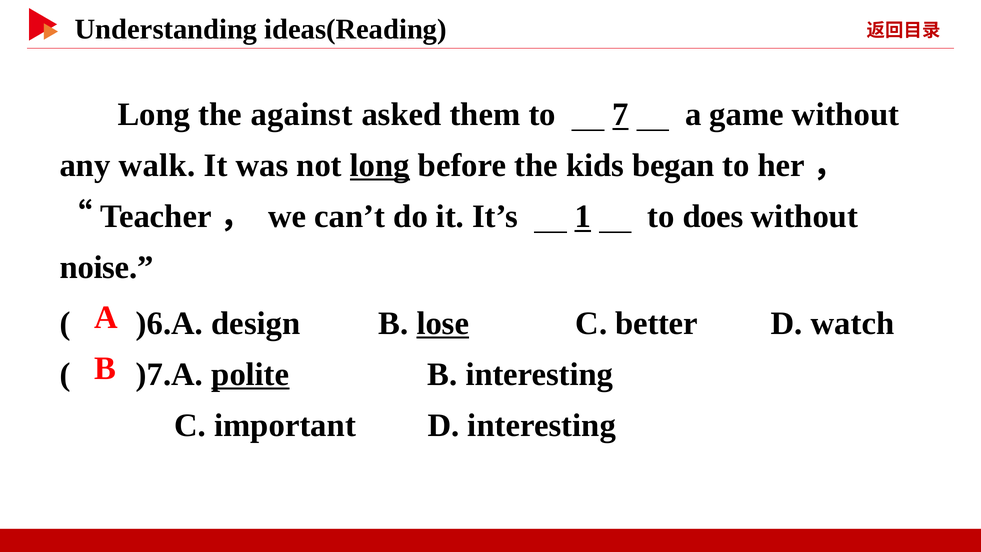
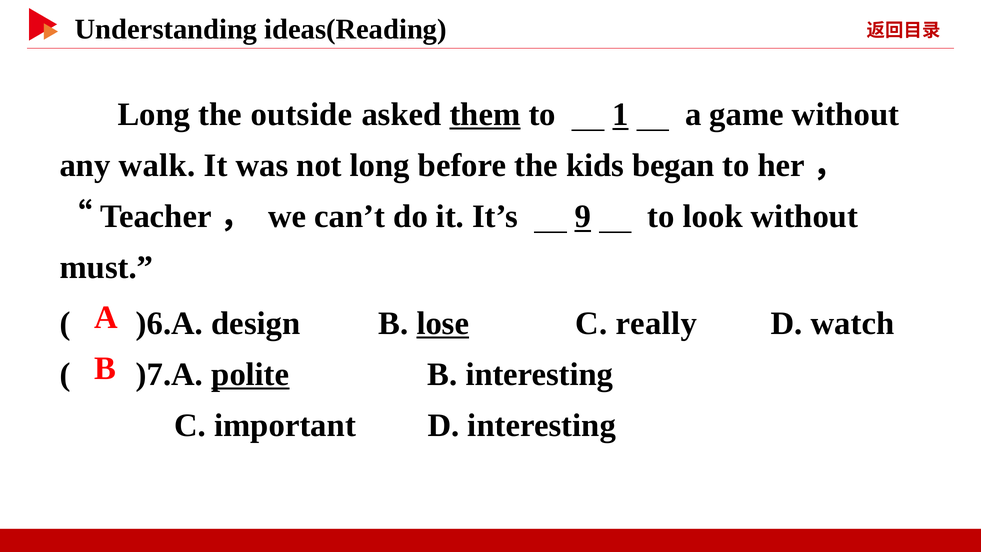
against: against -> outside
them underline: none -> present
7: 7 -> 1
long at (380, 166) underline: present -> none
1: 1 -> 9
does: does -> look
noise: noise -> must
better: better -> really
